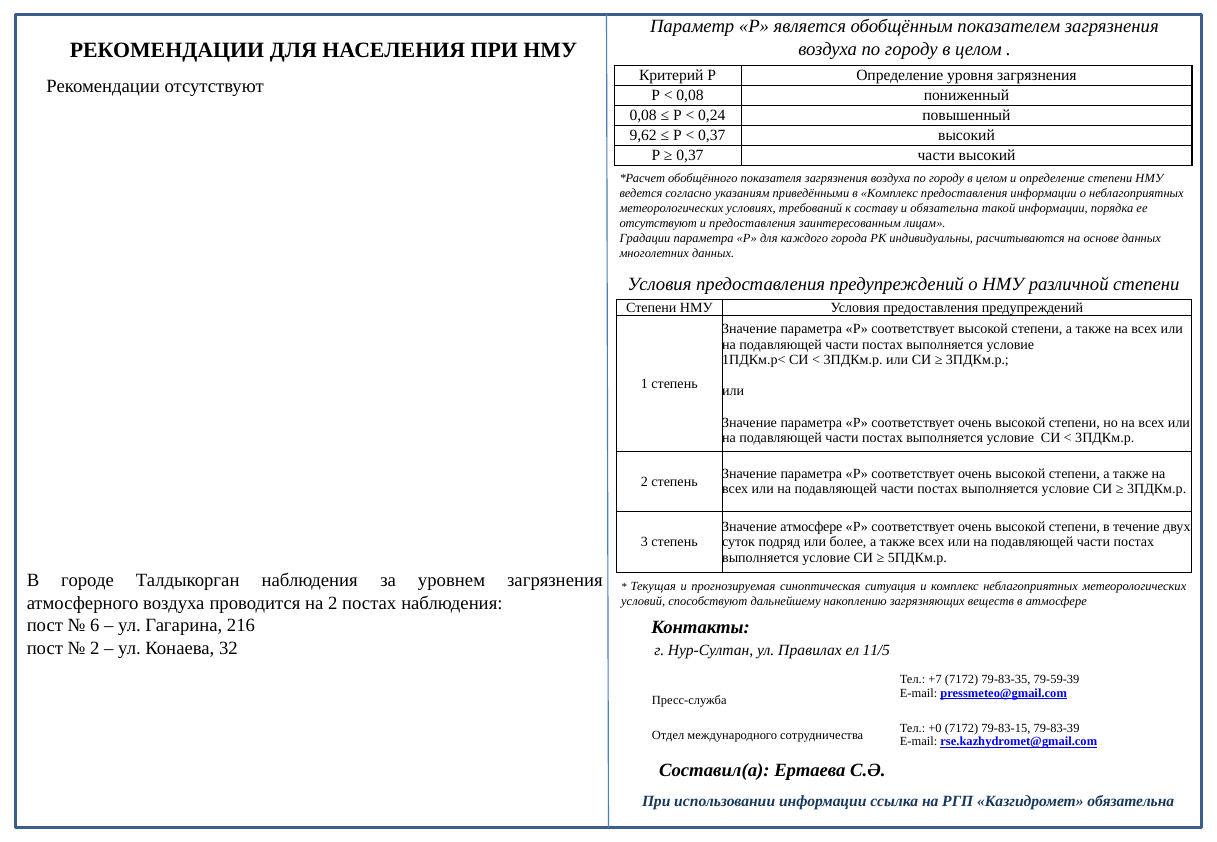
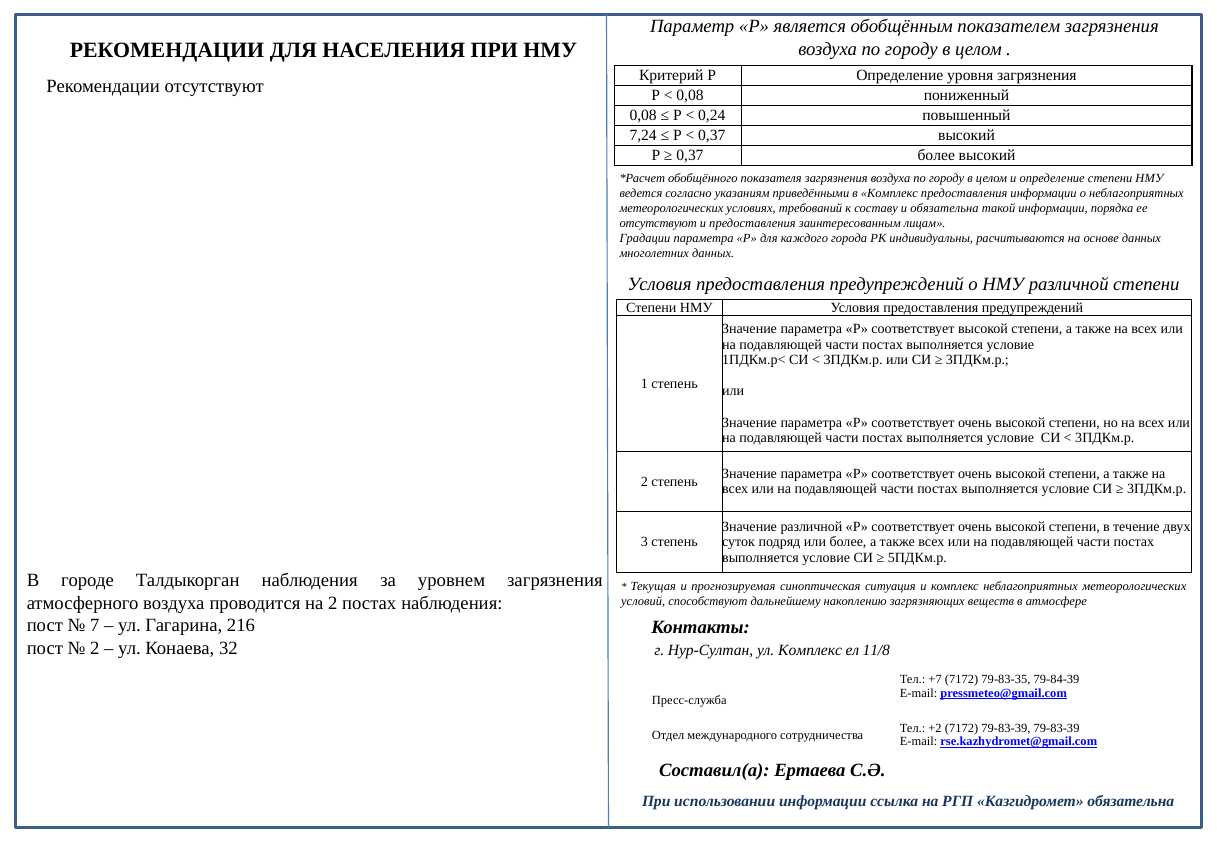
9,62: 9,62 -> 7,24
0,37 части: части -> более
Значение атмосфере: атмосфере -> различной
6: 6 -> 7
ул Правилах: Правилах -> Комплекс
11/5: 11/5 -> 11/8
79-59-39: 79-59-39 -> 79-84-39
+0: +0 -> +2
7172 79-83-15: 79-83-15 -> 79-83-39
